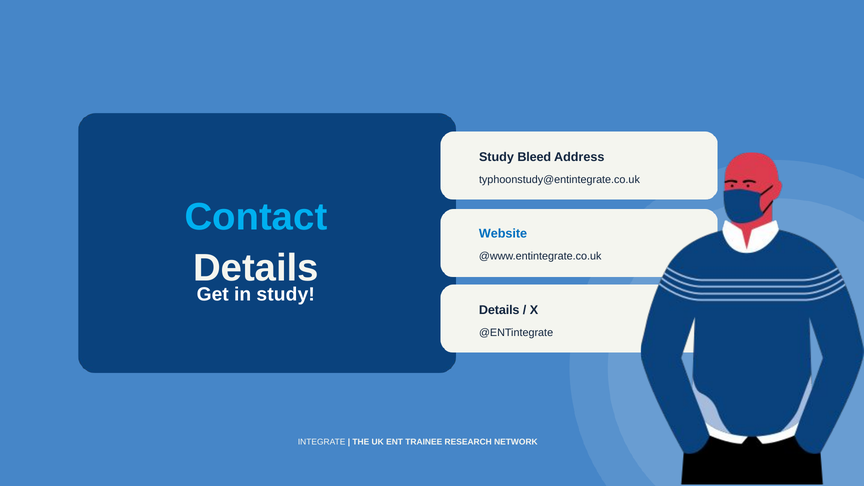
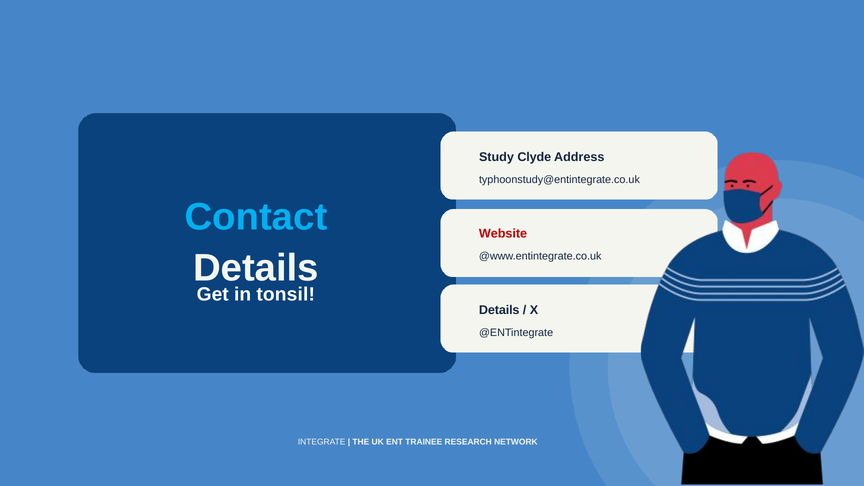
Bleed: Bleed -> Clyde
Website colour: blue -> red
in study: study -> tonsil
